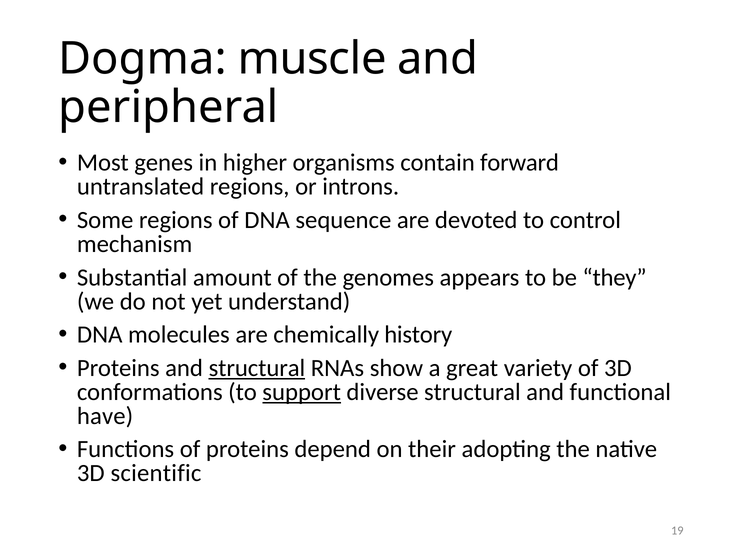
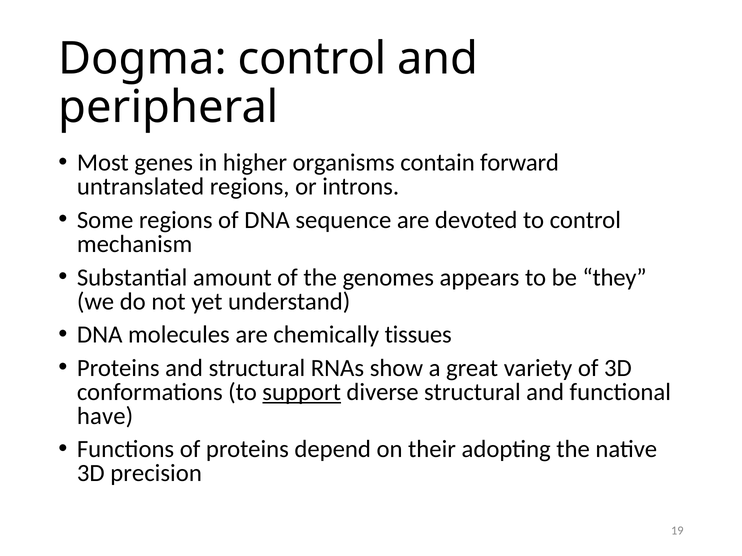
Dogma muscle: muscle -> control
history: history -> tissues
structural at (257, 368) underline: present -> none
scientific: scientific -> precision
